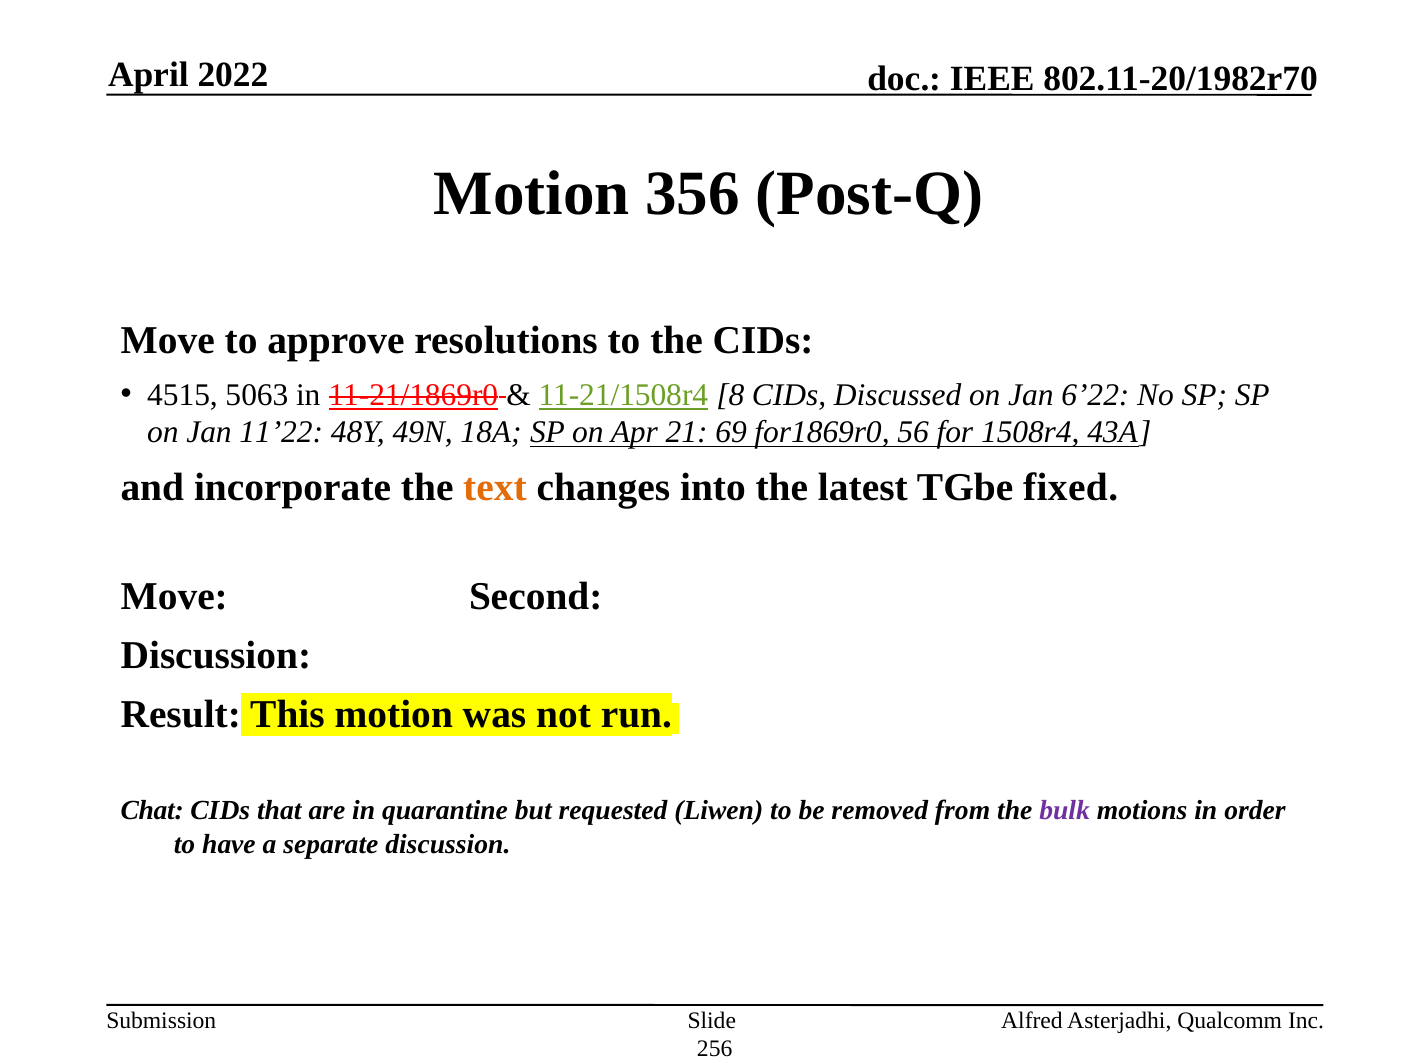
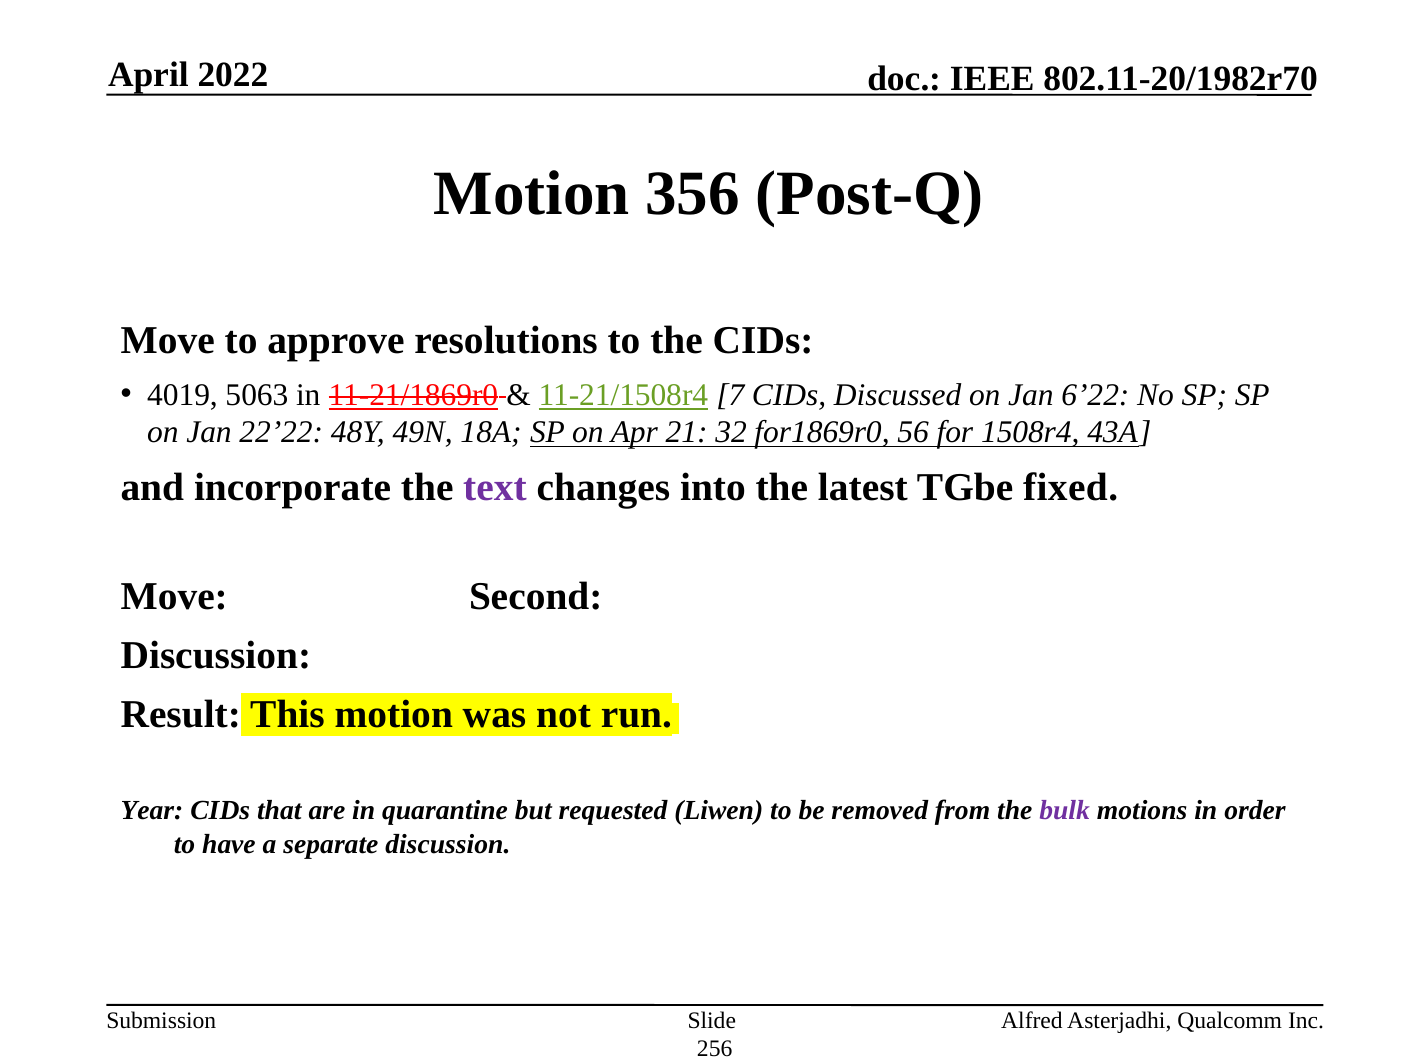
4515: 4515 -> 4019
8: 8 -> 7
11’22: 11’22 -> 22’22
69: 69 -> 32
text colour: orange -> purple
Chat: Chat -> Year
